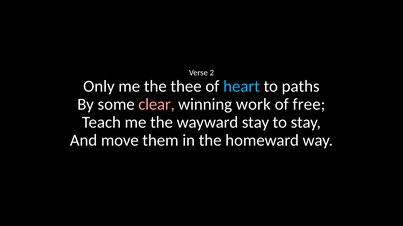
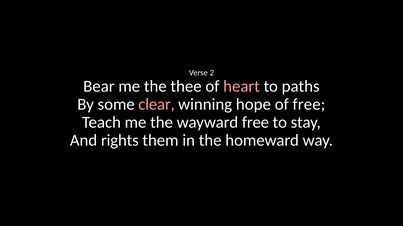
Only: Only -> Bear
heart colour: light blue -> pink
work: work -> hope
wayward stay: stay -> free
move: move -> rights
